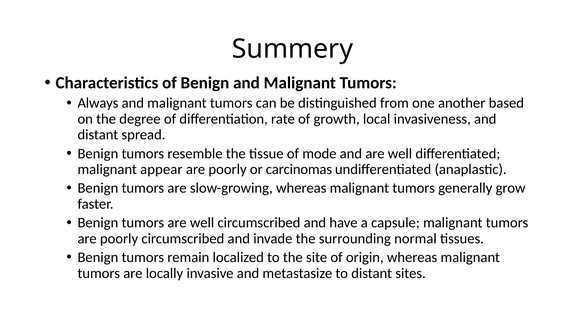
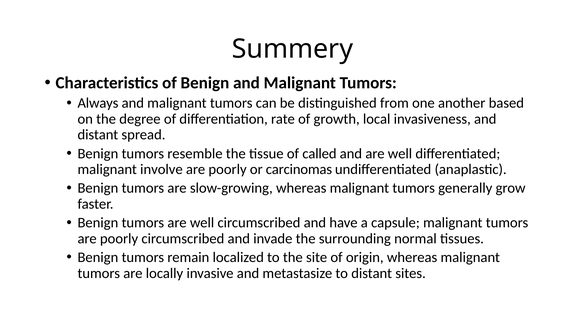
mode: mode -> called
appear: appear -> involve
